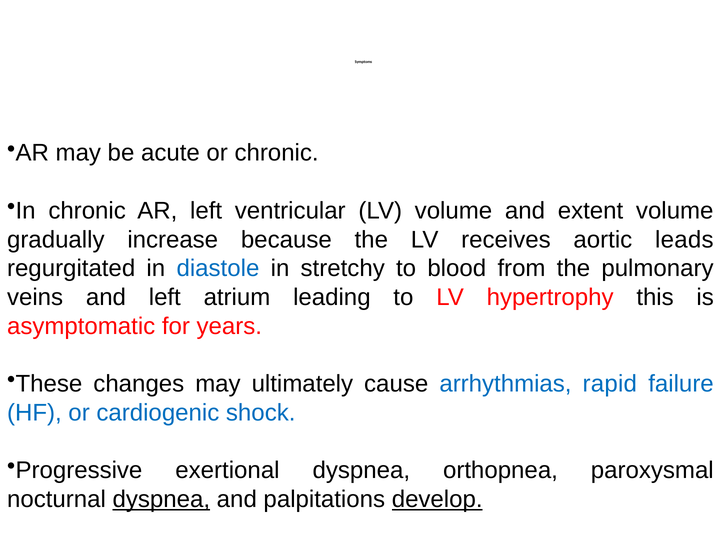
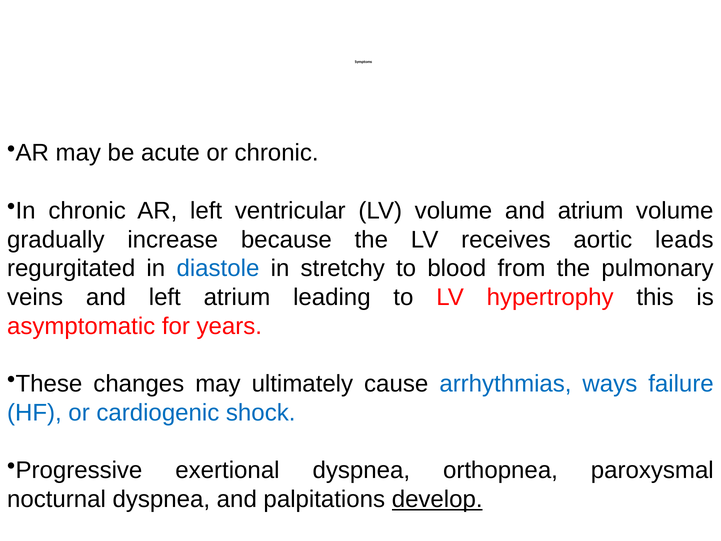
and extent: extent -> atrium
rapid: rapid -> ways
dyspnea at (161, 499) underline: present -> none
